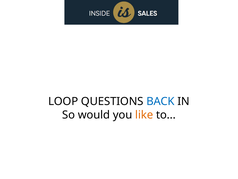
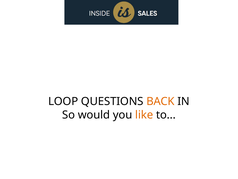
BACK colour: blue -> orange
